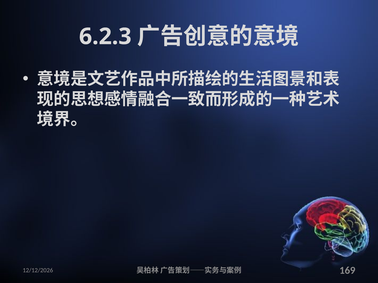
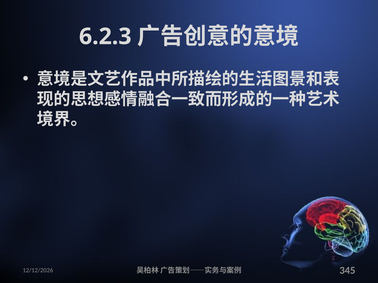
169: 169 -> 345
